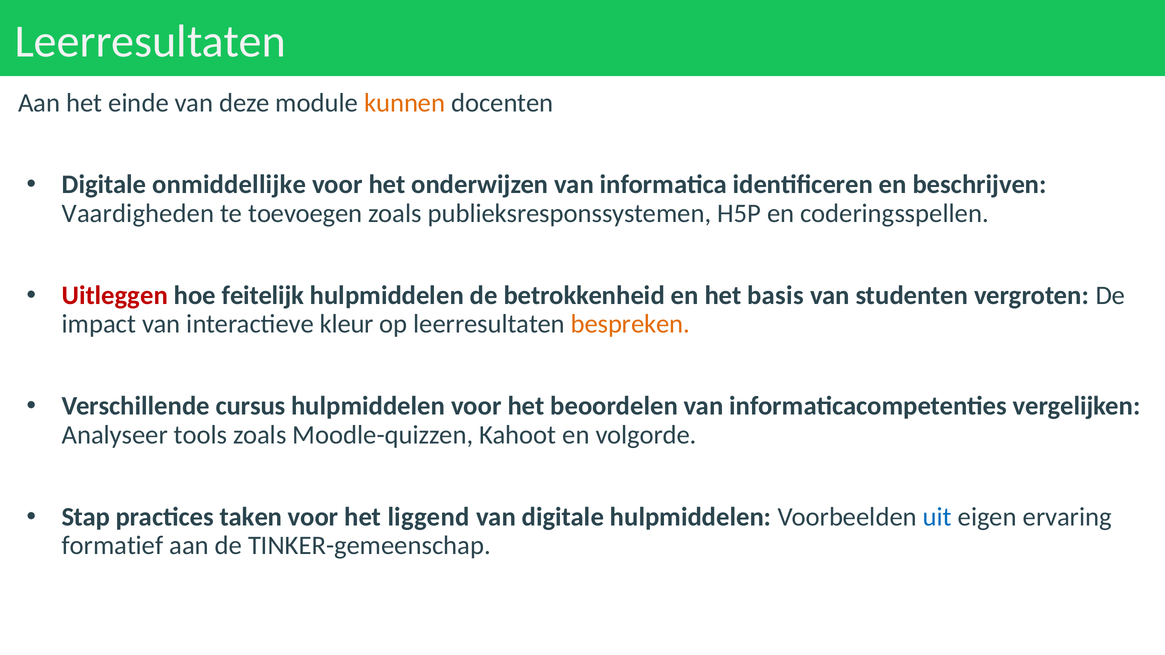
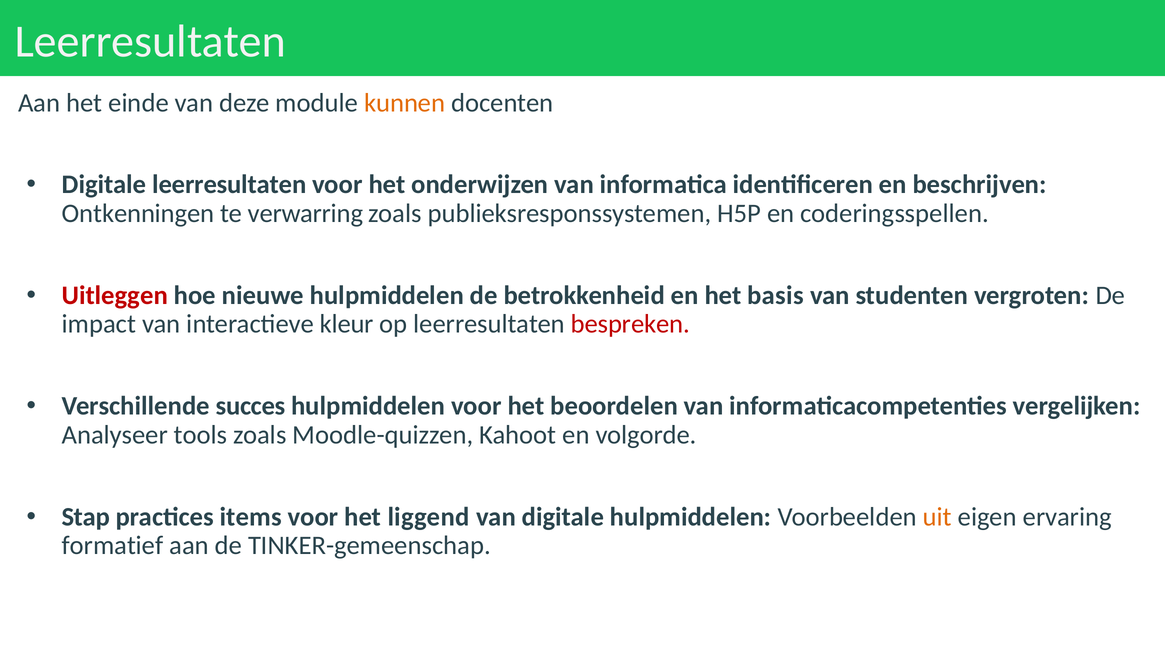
Digitale onmiddellijke: onmiddellijke -> leerresultaten
Vaardigheden: Vaardigheden -> Ontkenningen
toevoegen: toevoegen -> verwarring
feitelijk: feitelijk -> nieuwe
bespreken colour: orange -> red
cursus: cursus -> succes
taken: taken -> items
uit colour: blue -> orange
